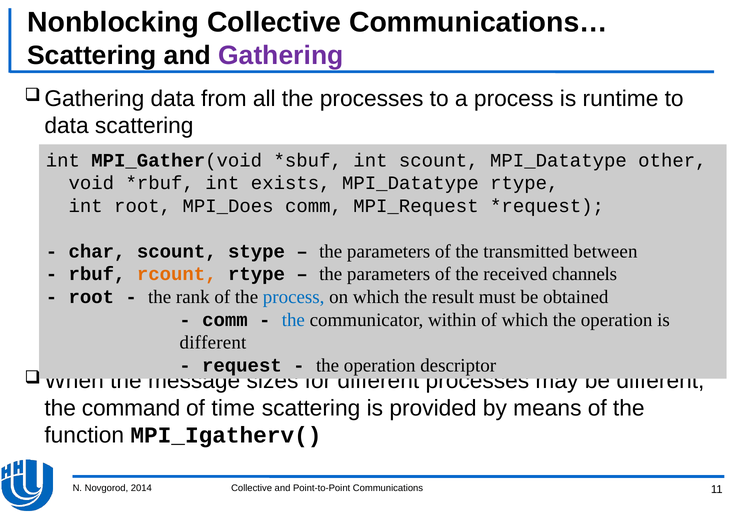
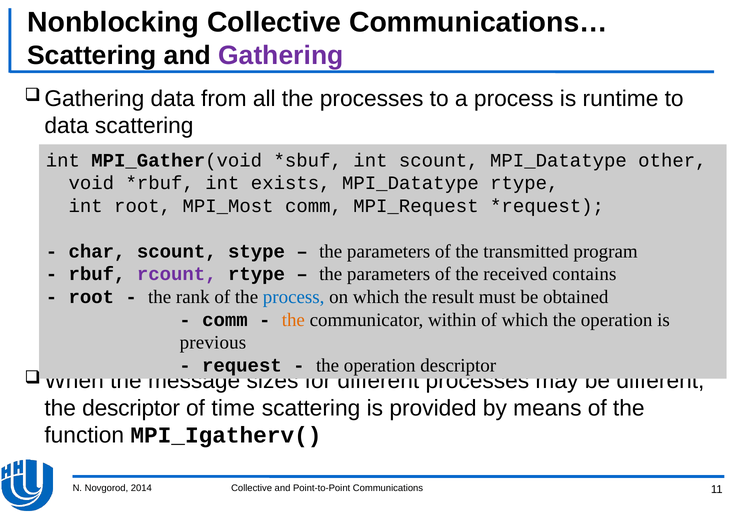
MPI_Does: MPI_Does -> MPI_Most
between: between -> program
rcount colour: orange -> purple
channels: channels -> contains
the at (293, 320) colour: blue -> orange
different at (213, 342): different -> previous
the command: command -> descriptor
